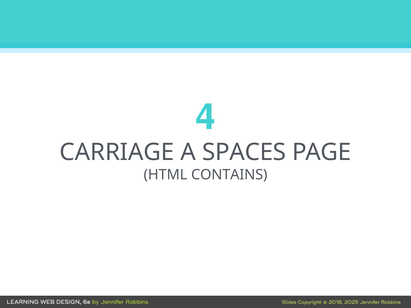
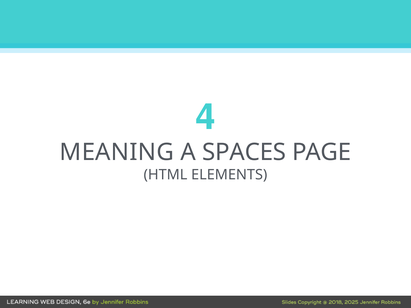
CARRIAGE: CARRIAGE -> MEANING
CONTAINS: CONTAINS -> ELEMENTS
